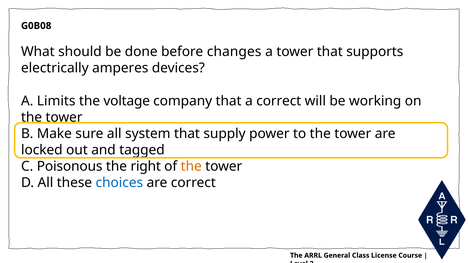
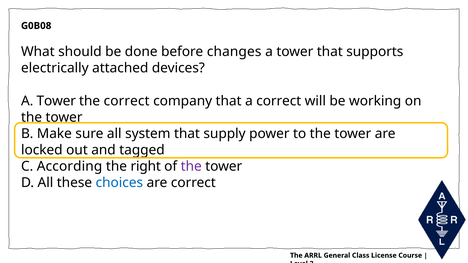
amperes: amperes -> attached
Limits at (56, 101): Limits -> Tower
the voltage: voltage -> correct
Poisonous: Poisonous -> According
the at (191, 167) colour: orange -> purple
